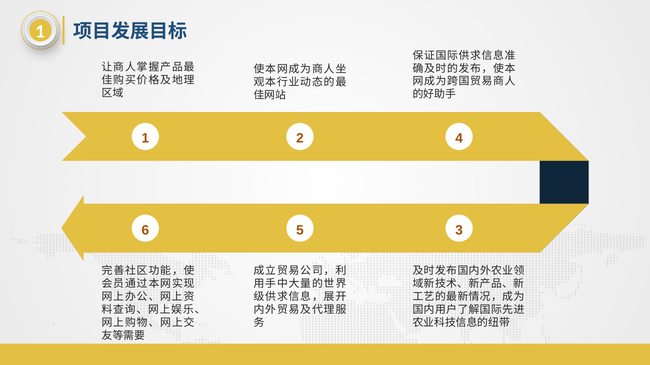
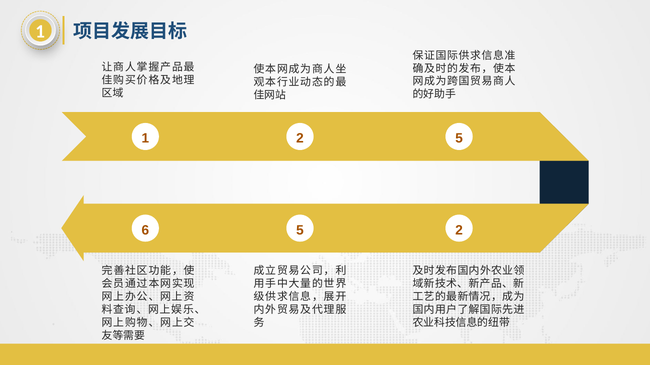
2 4: 4 -> 5
5 3: 3 -> 2
